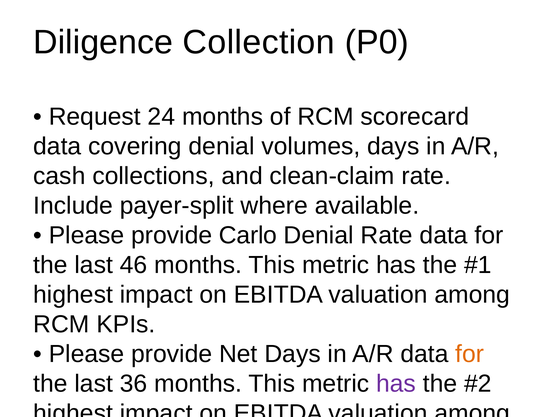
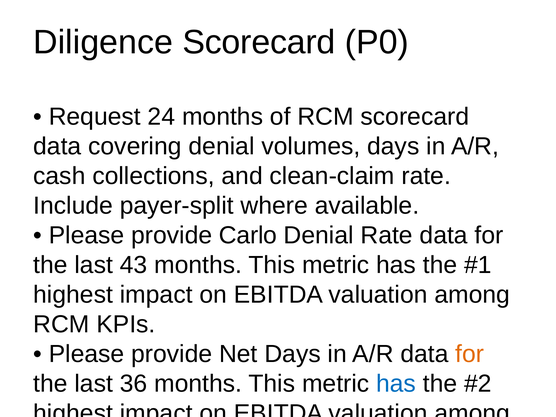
Diligence Collection: Collection -> Scorecard
46: 46 -> 43
has at (396, 384) colour: purple -> blue
